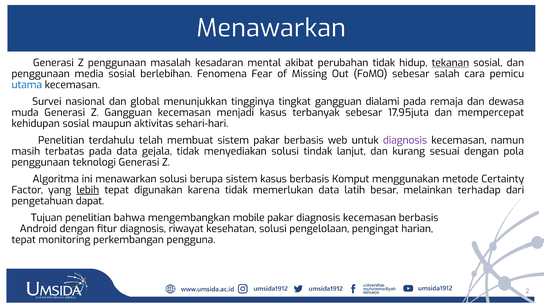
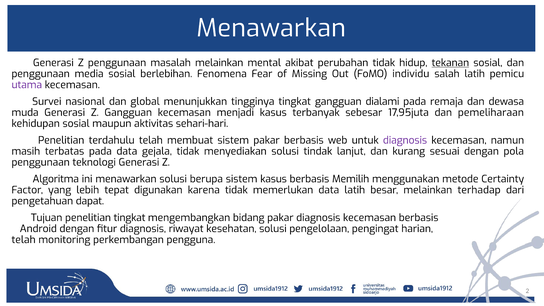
masalah kesadaran: kesadaran -> melainkan
FoMO sebesar: sebesar -> individu
salah cara: cara -> latih
utama colour: blue -> purple
mempercepat: mempercepat -> pemeliharaan
Komput: Komput -> Memilih
lebih underline: present -> none
penelitian bahwa: bahwa -> tingkat
mobile: mobile -> bidang
tepat at (24, 240): tepat -> telah
